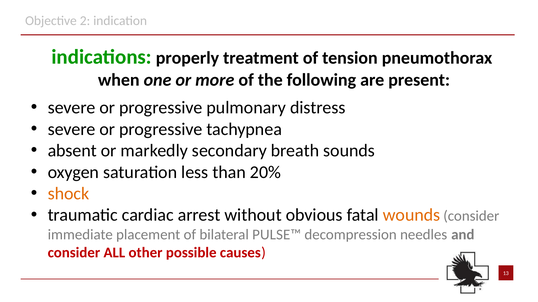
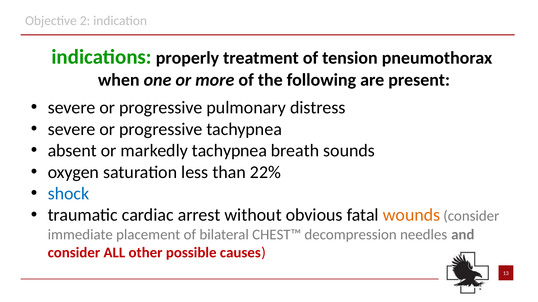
markedly secondary: secondary -> tachypnea
20%: 20% -> 22%
shock colour: orange -> blue
PULSE™: PULSE™ -> CHEST™
